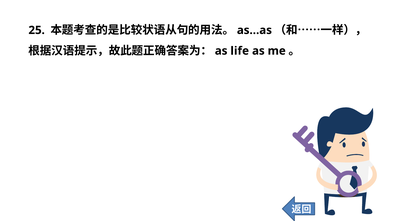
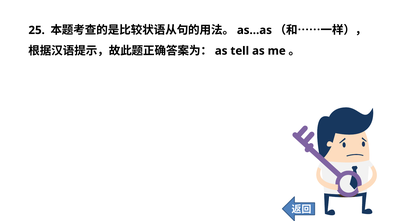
life: life -> tell
